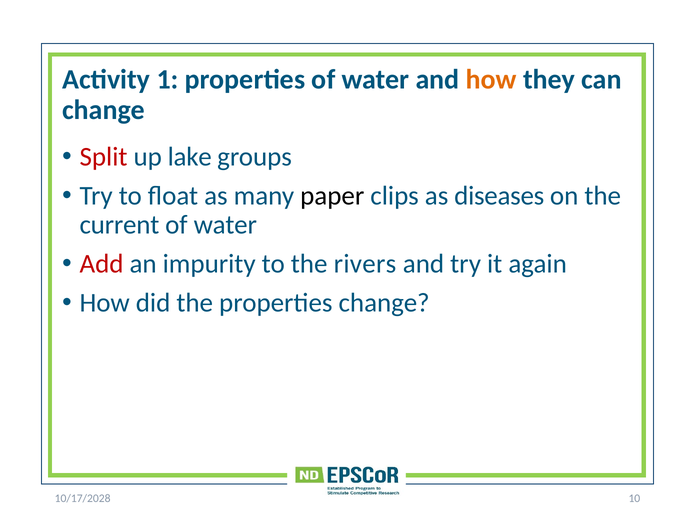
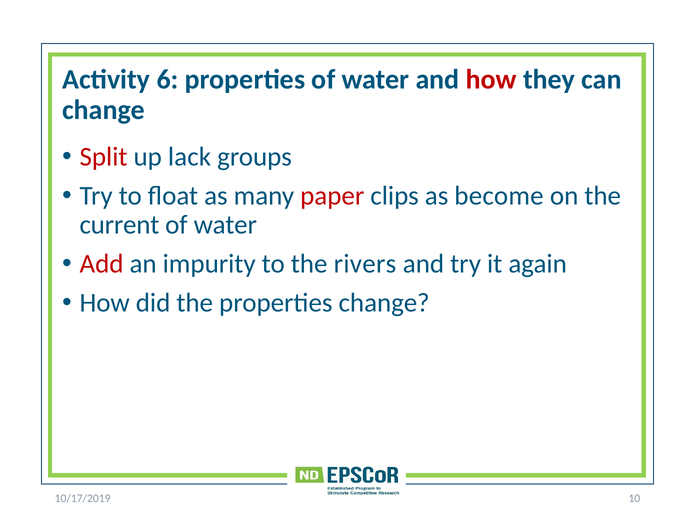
1: 1 -> 6
how at (491, 79) colour: orange -> red
lake: lake -> lack
paper colour: black -> red
diseases: diseases -> become
10/17/2028: 10/17/2028 -> 10/17/2019
